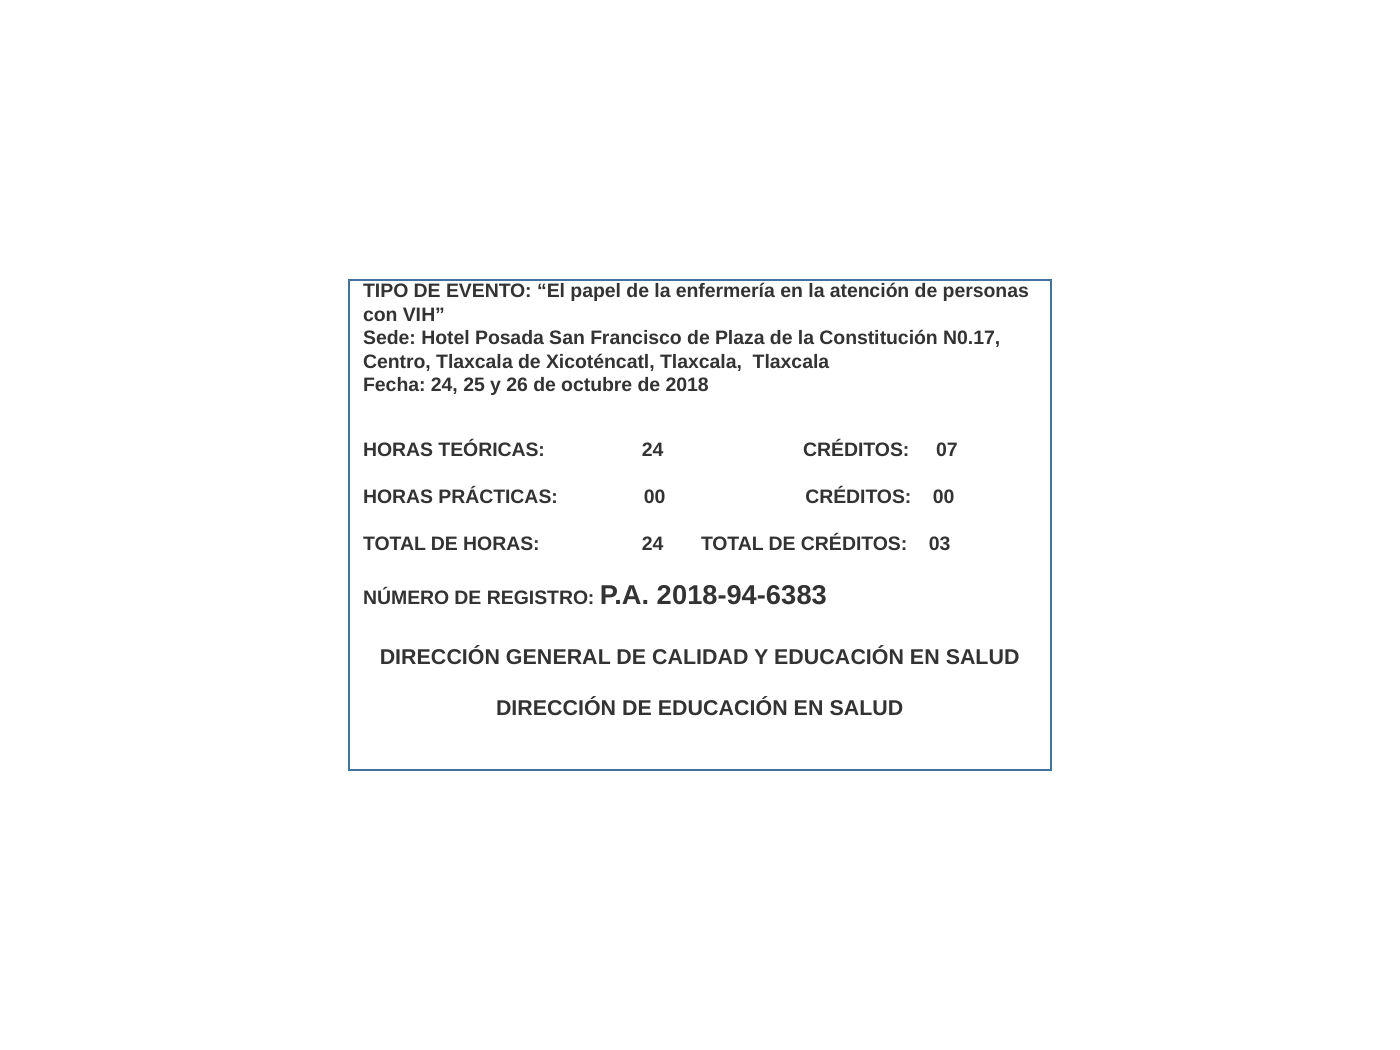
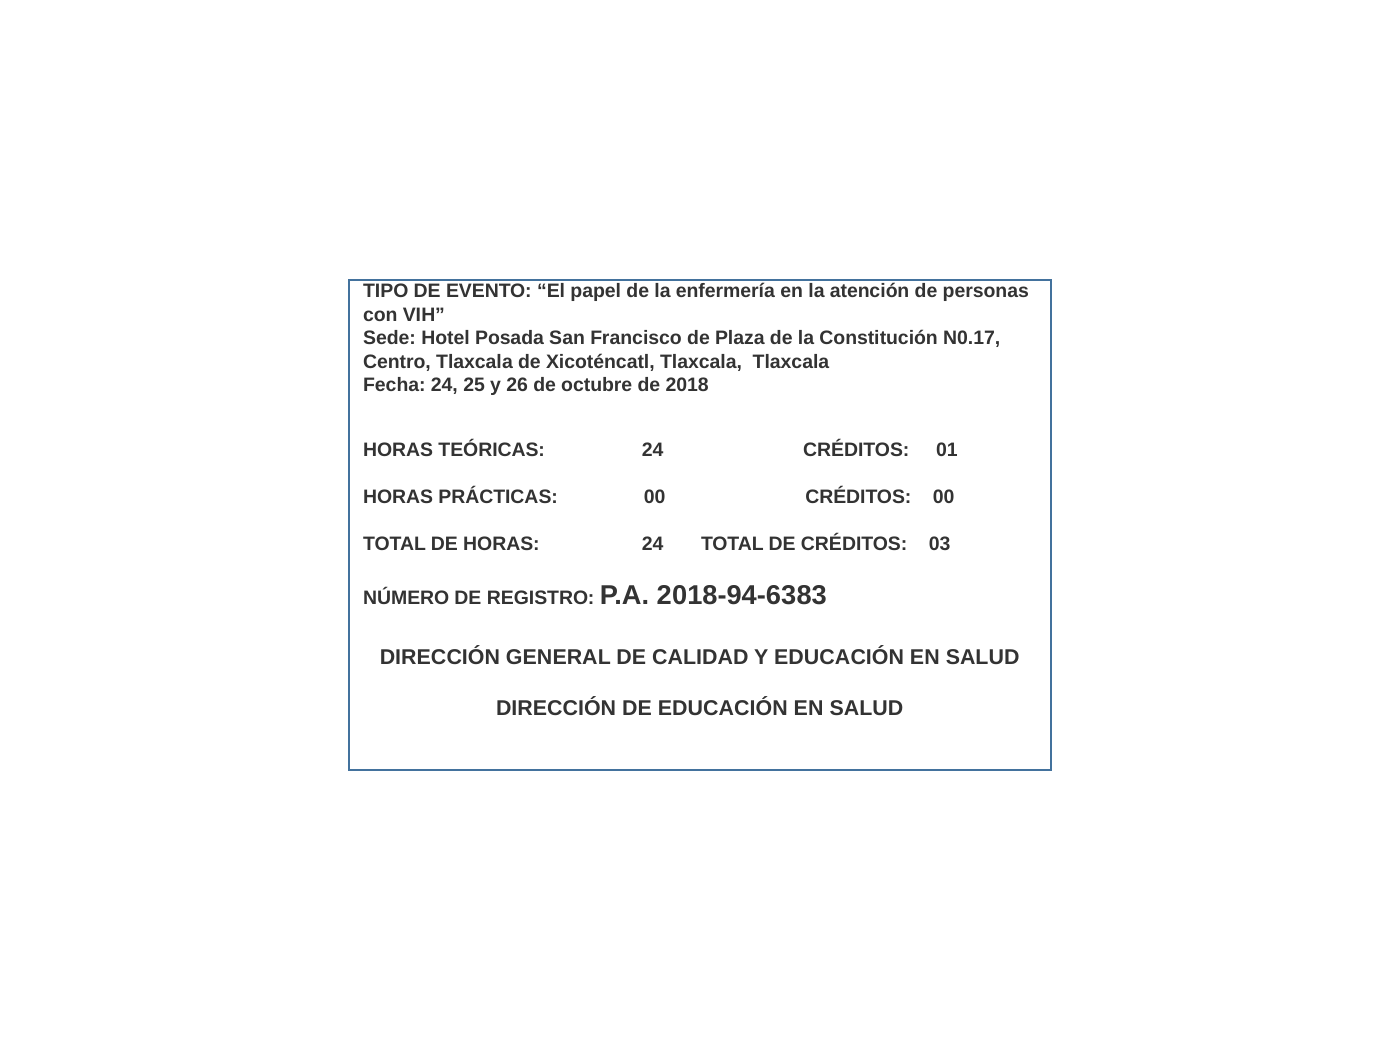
07: 07 -> 01
